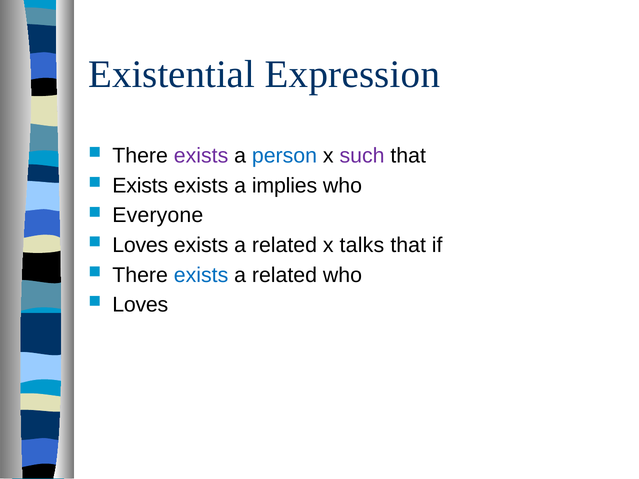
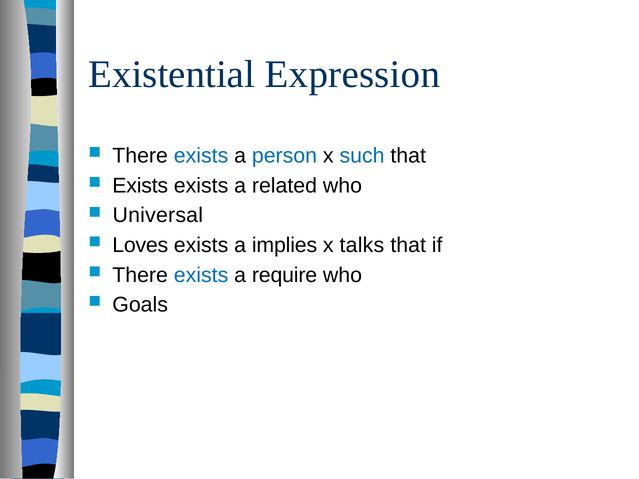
exists at (201, 156) colour: purple -> blue
such colour: purple -> blue
implies: implies -> related
Everyone: Everyone -> Universal
related at (284, 245): related -> implies
related at (284, 275): related -> require
Loves at (140, 305): Loves -> Goals
